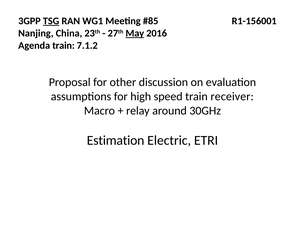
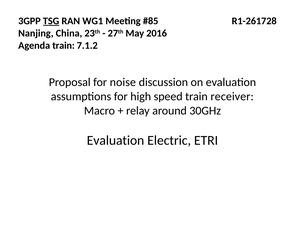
R1-156001: R1-156001 -> R1-261728
May underline: present -> none
other: other -> noise
Estimation at (116, 140): Estimation -> Evaluation
